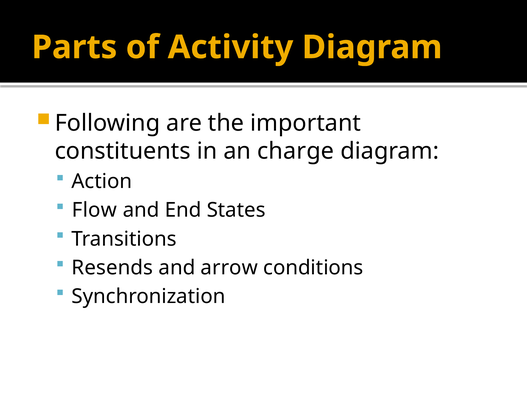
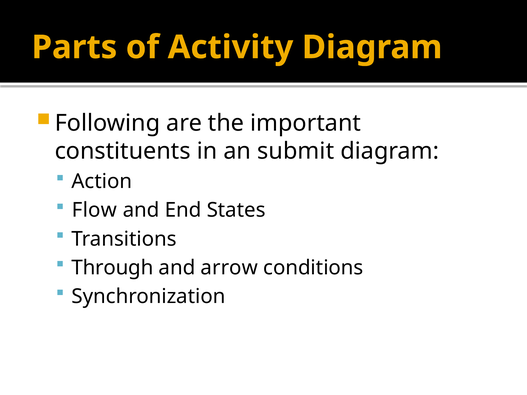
charge: charge -> submit
Resends: Resends -> Through
